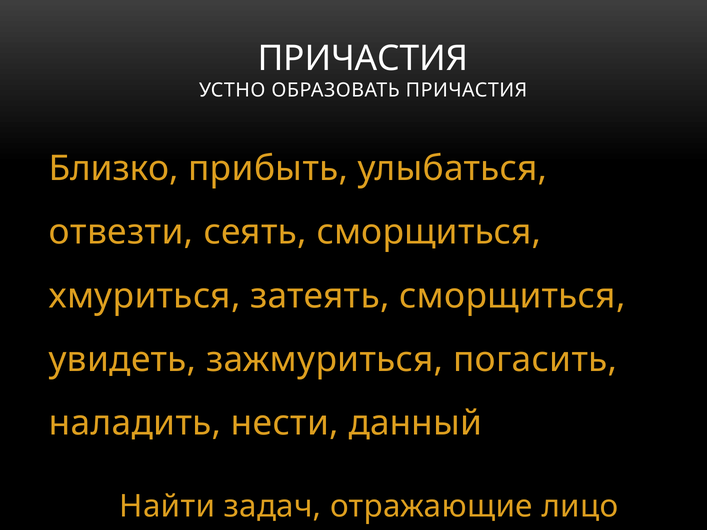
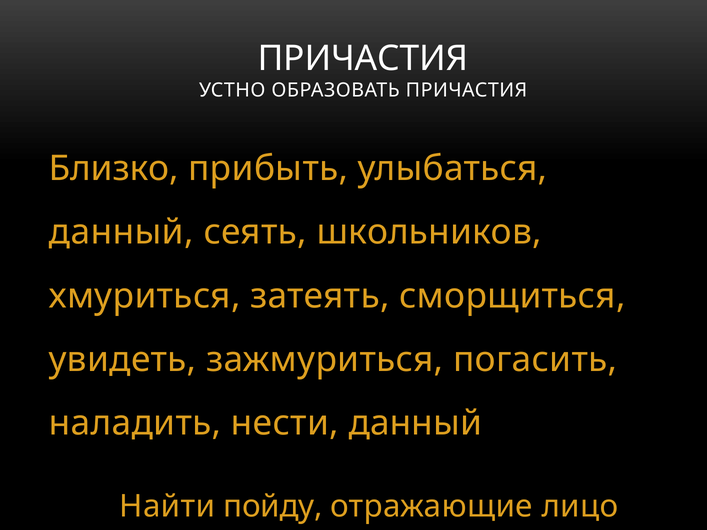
отвезти at (121, 232): отвезти -> данный
сеять сморщиться: сморщиться -> школьников
задач: задач -> пойду
